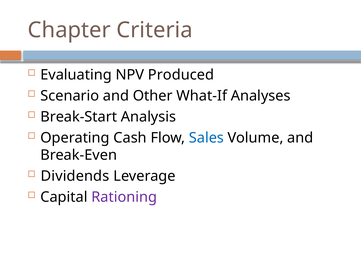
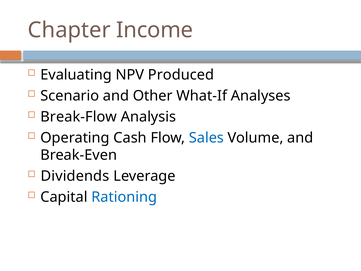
Criteria: Criteria -> Income
Break-Start: Break-Start -> Break-Flow
Rationing colour: purple -> blue
